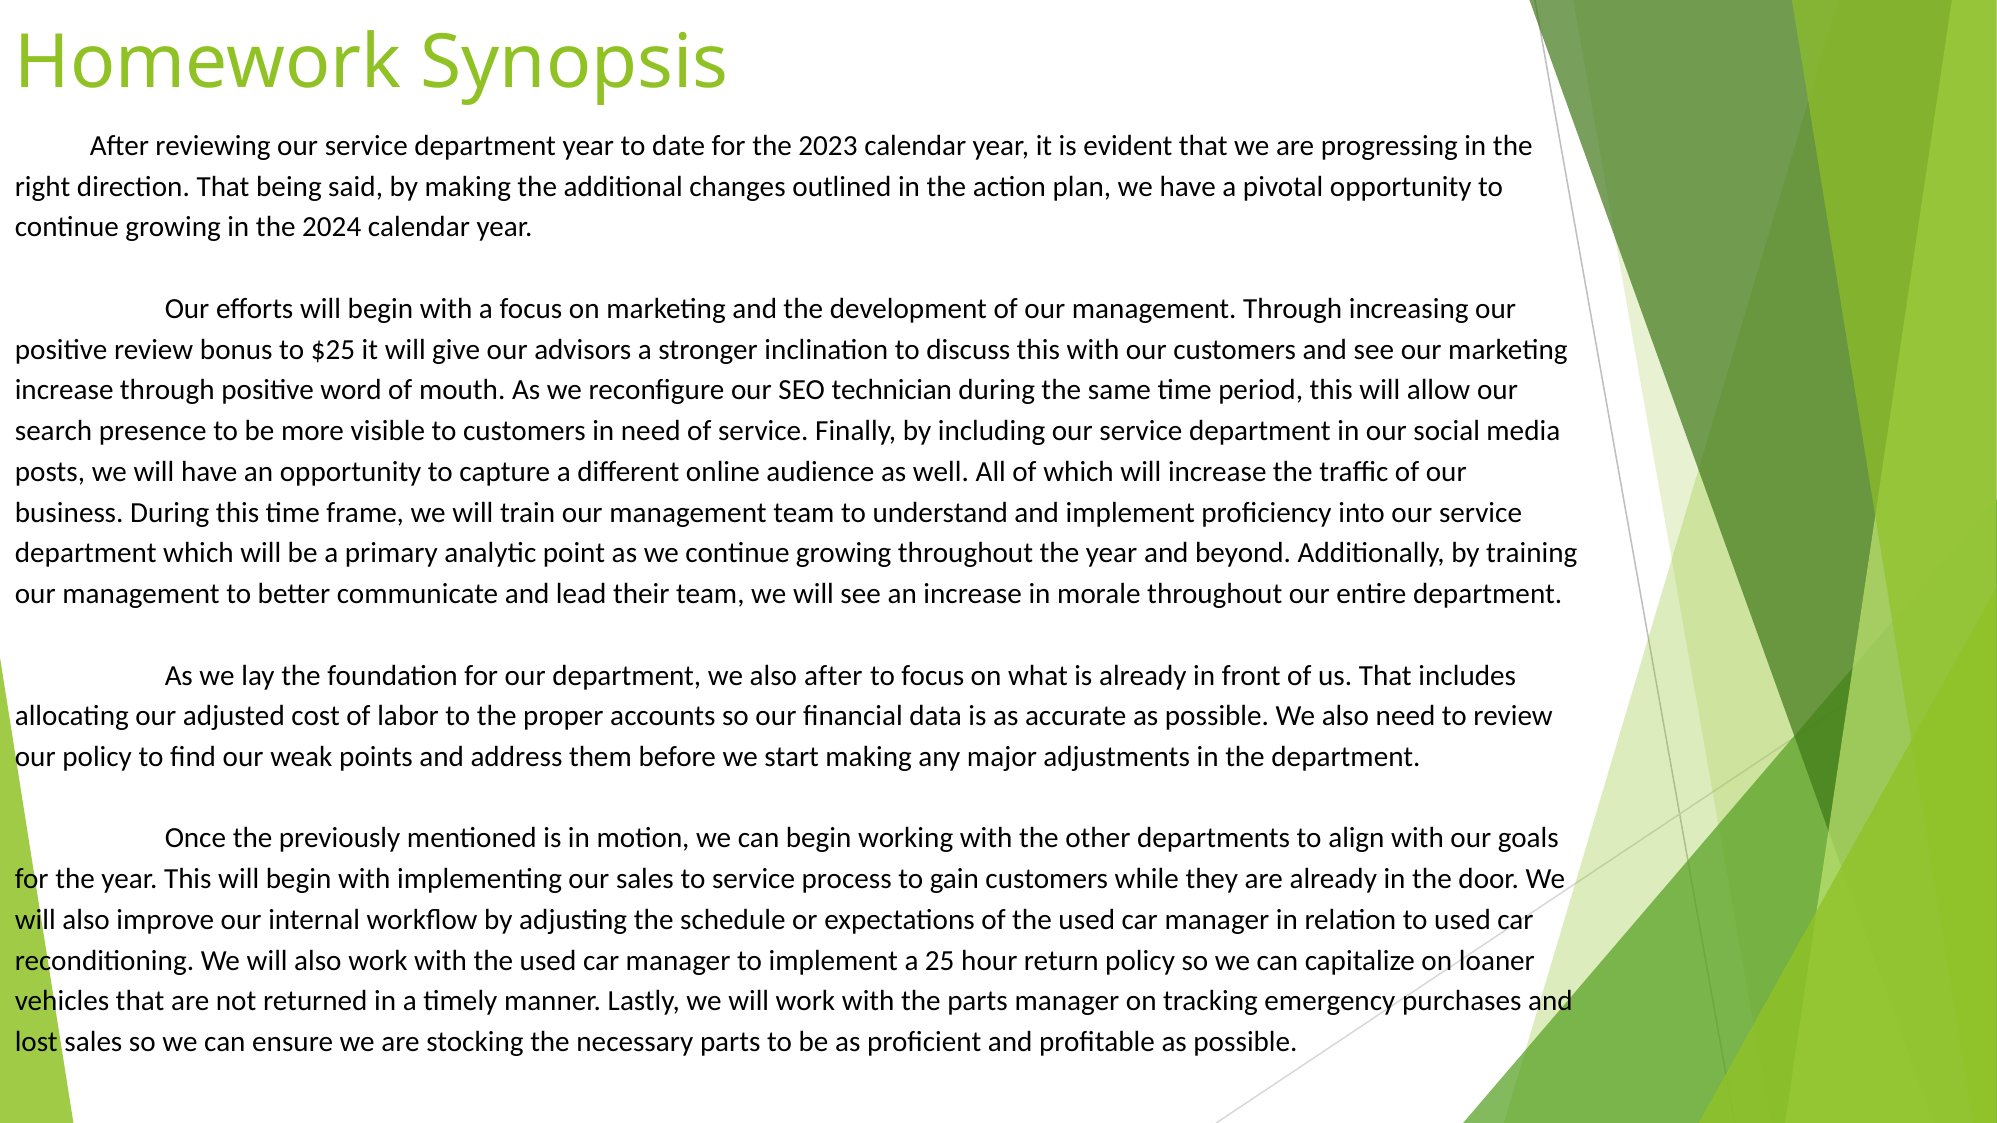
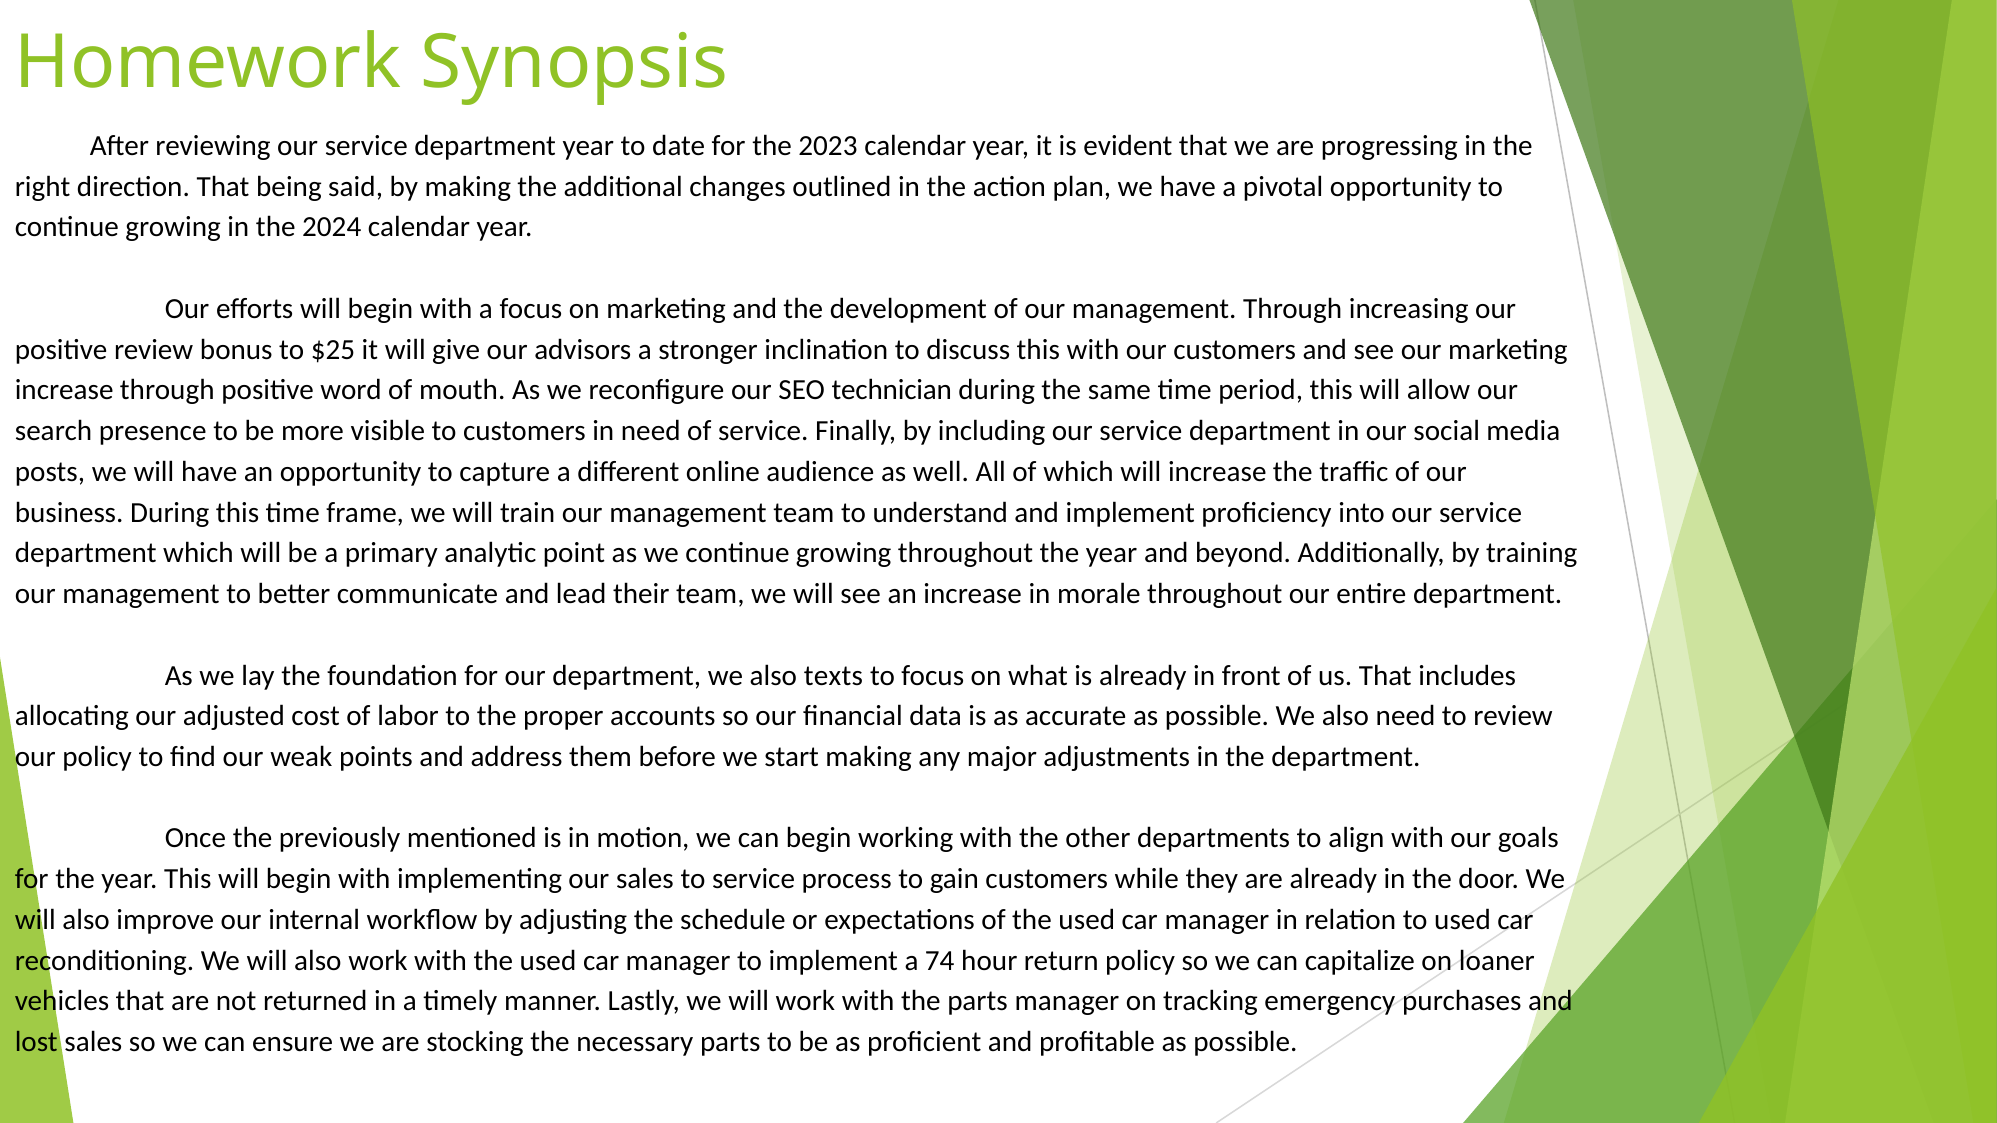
also after: after -> texts
25: 25 -> 74
